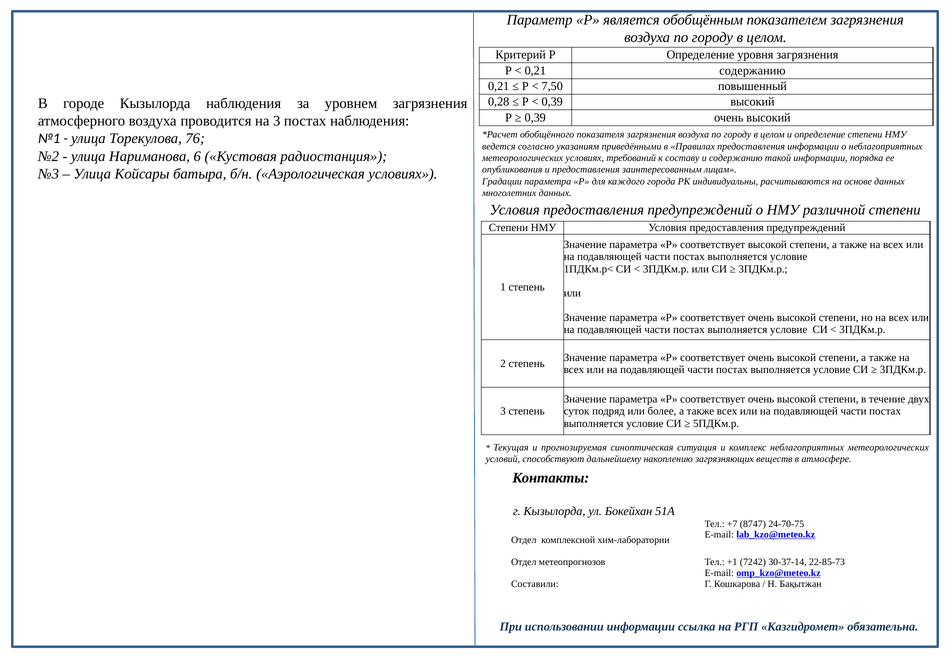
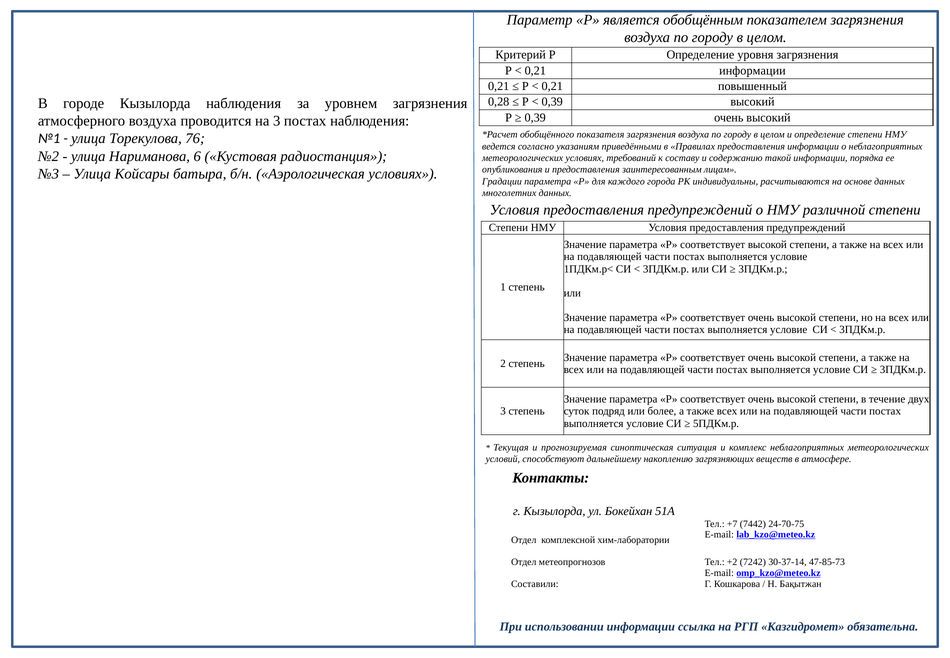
0,21 содержанию: содержанию -> информации
7,50 at (552, 86): 7,50 -> 0,21
8747: 8747 -> 7442
+1: +1 -> +2
22-85-73: 22-85-73 -> 47-85-73
